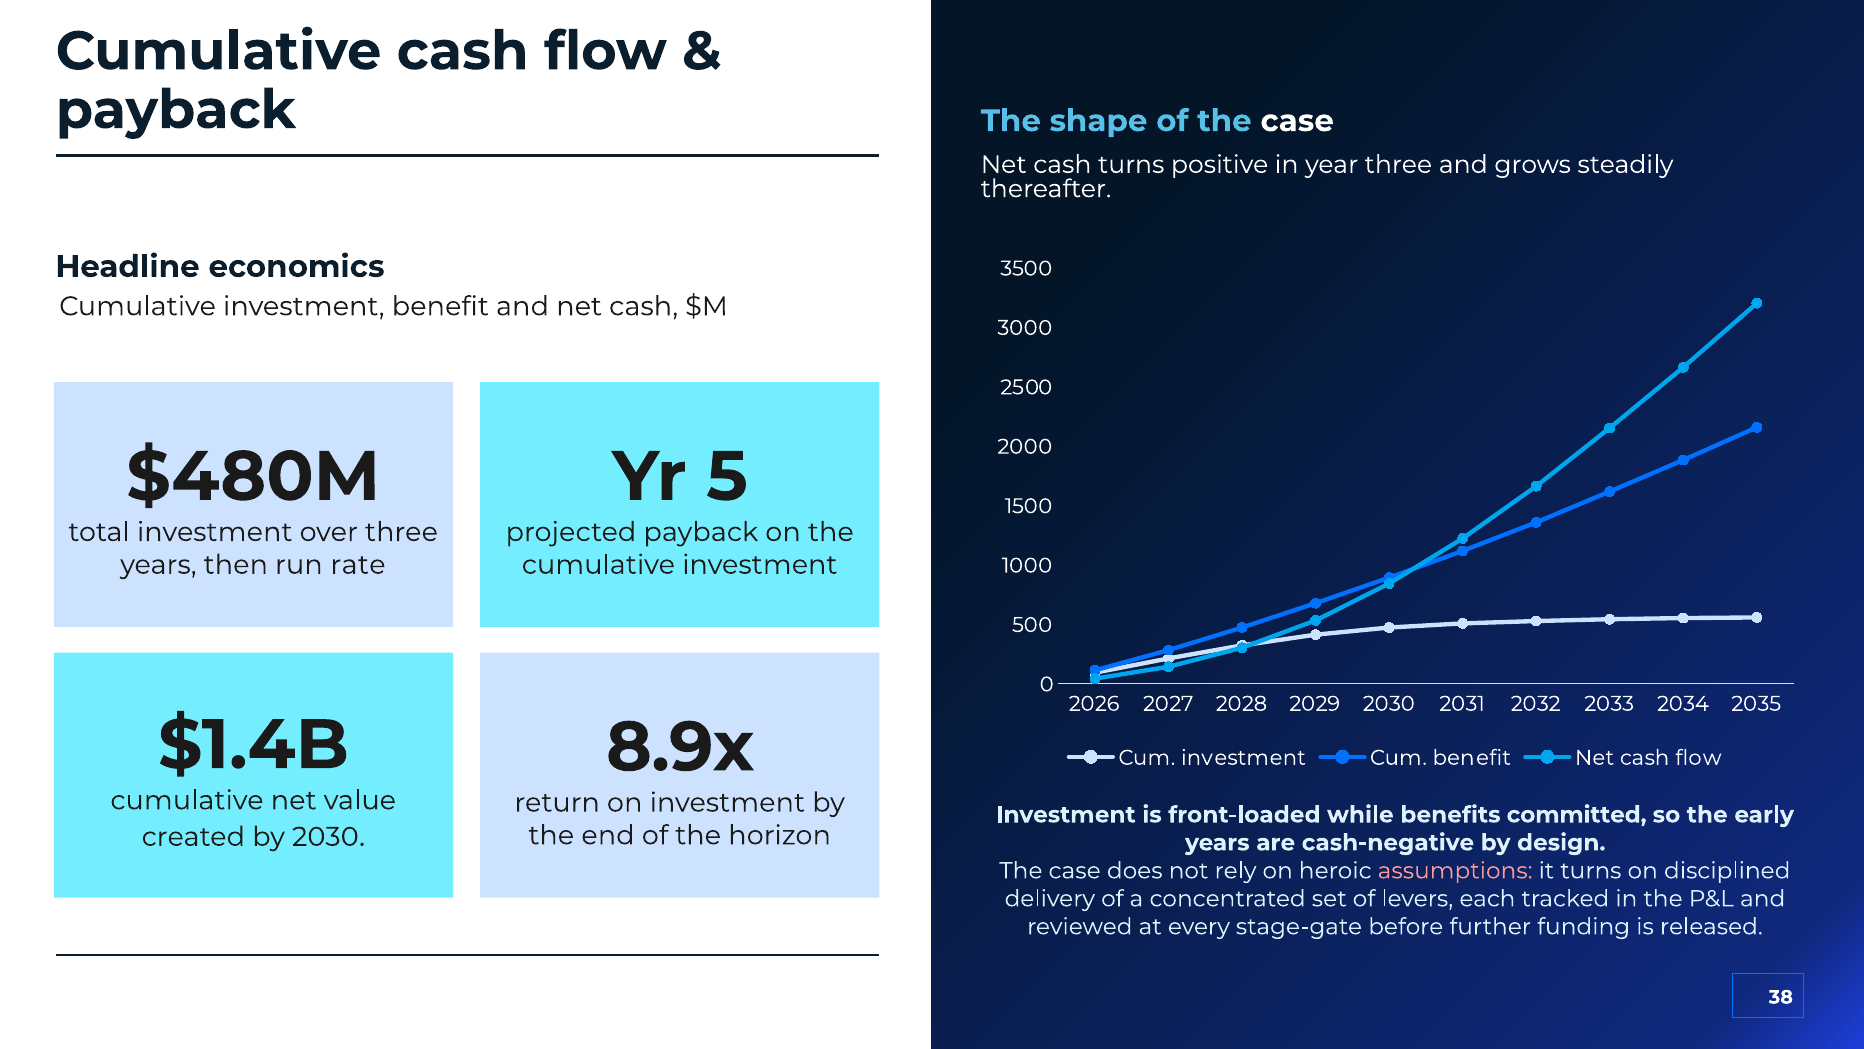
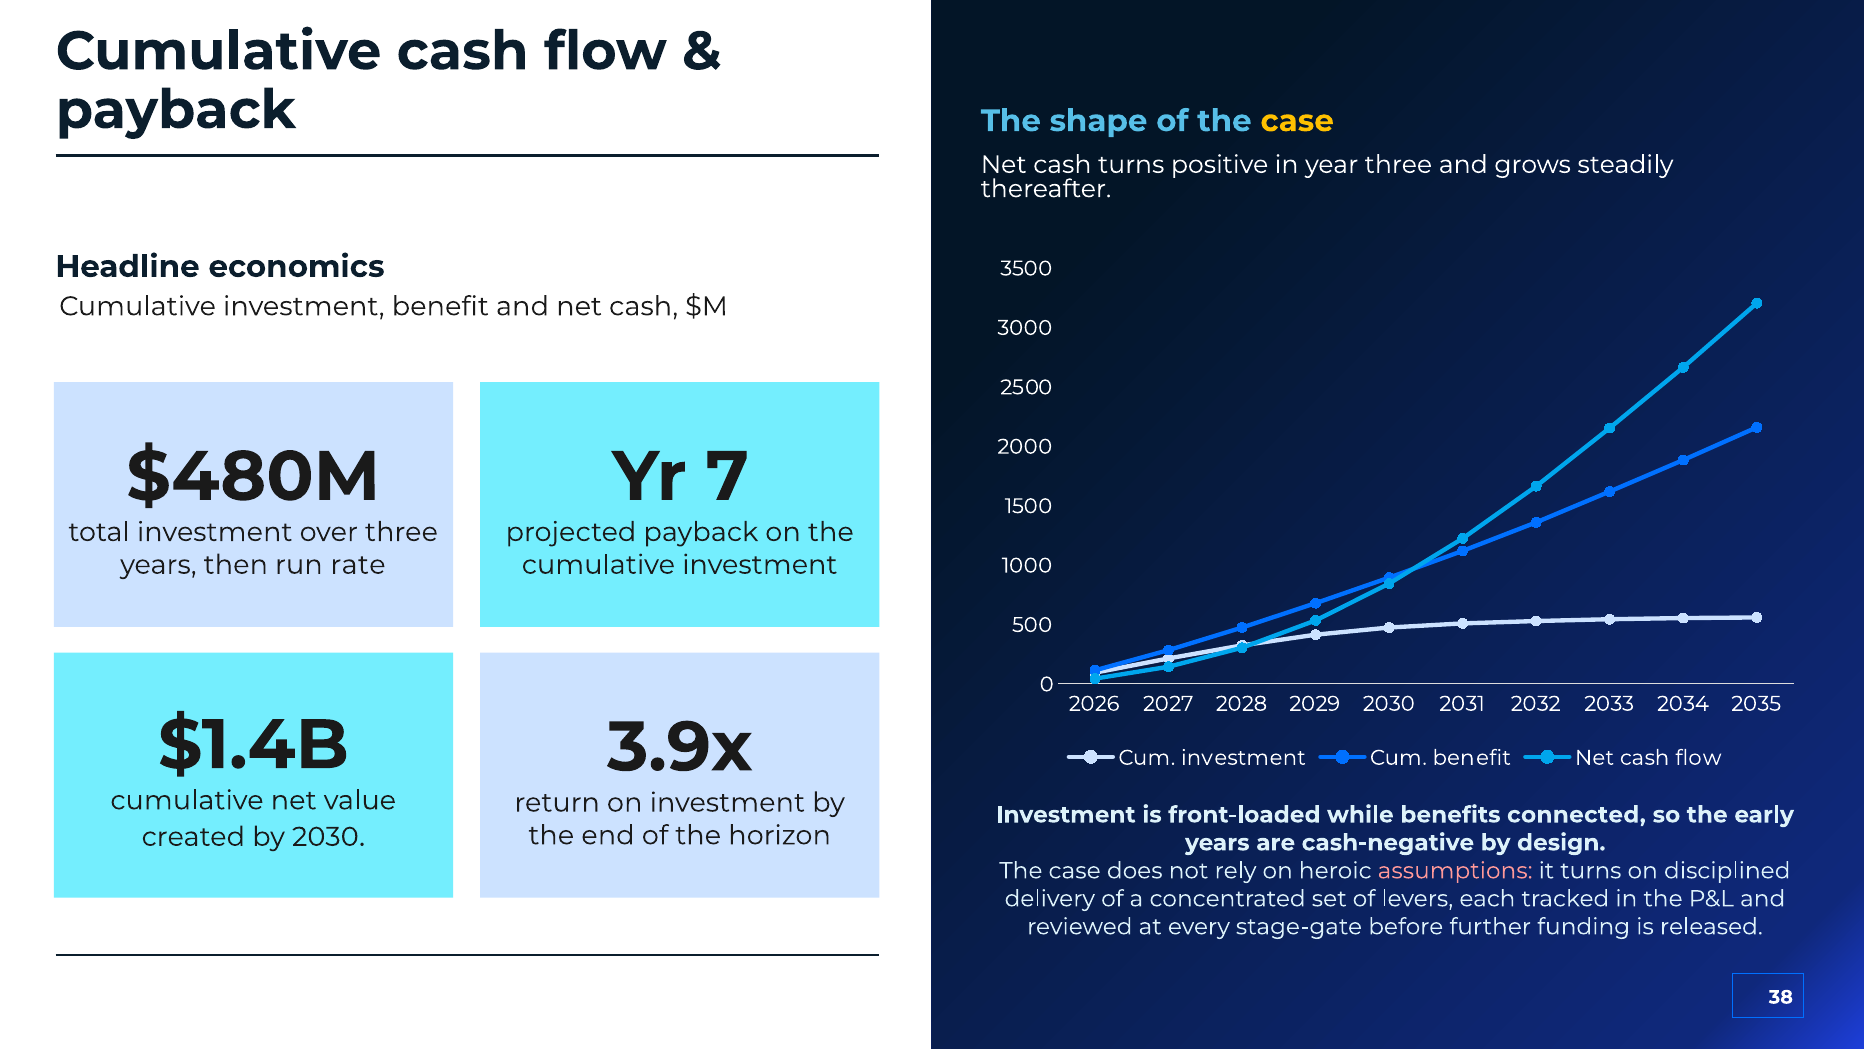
case at (1297, 121) colour: white -> yellow
5: 5 -> 7
8.9x: 8.9x -> 3.9x
committed: committed -> connected
